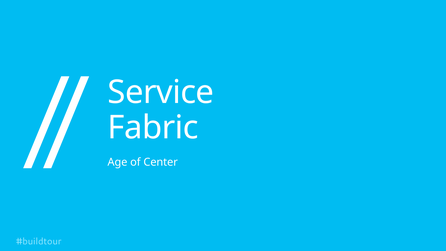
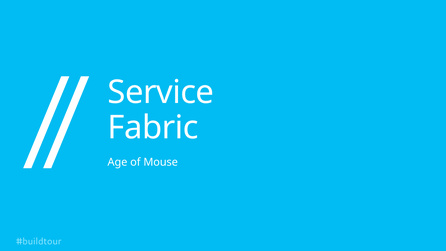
Center: Center -> Mouse
